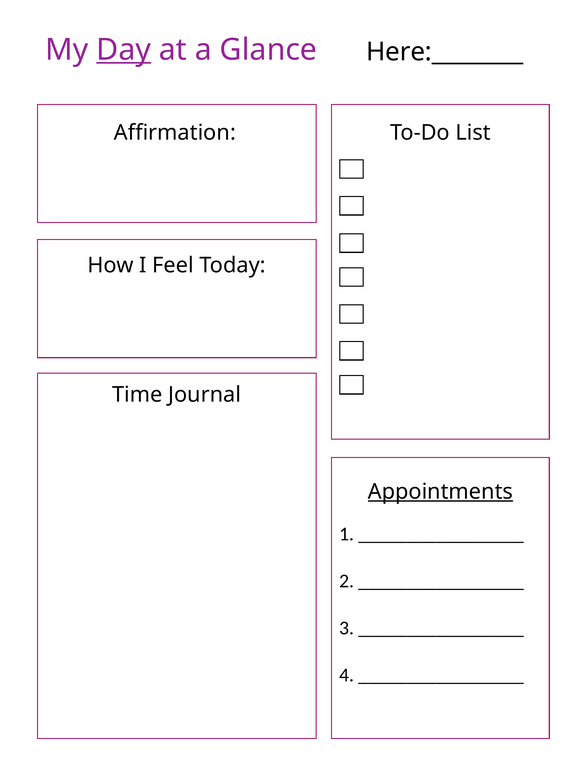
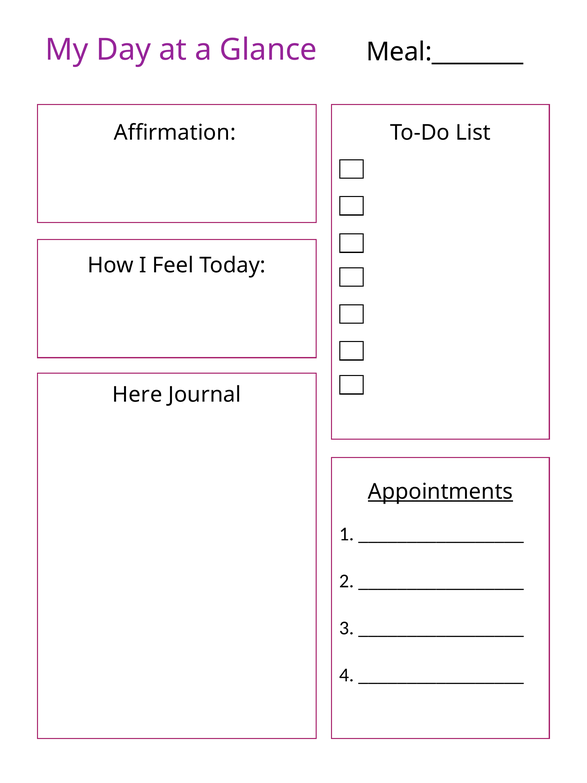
Day underline: present -> none
Here:________: Here:________ -> Meal:________
Time: Time -> Here
